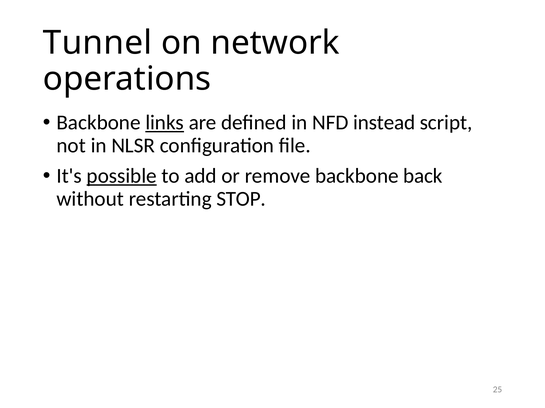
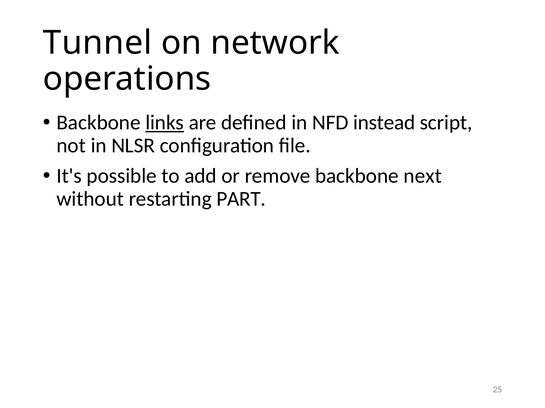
possible underline: present -> none
back: back -> next
STOP: STOP -> PART
